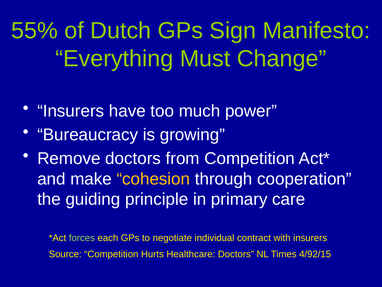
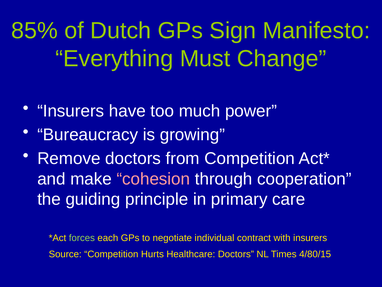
55%: 55% -> 85%
cohesion colour: yellow -> pink
4/92/15: 4/92/15 -> 4/80/15
